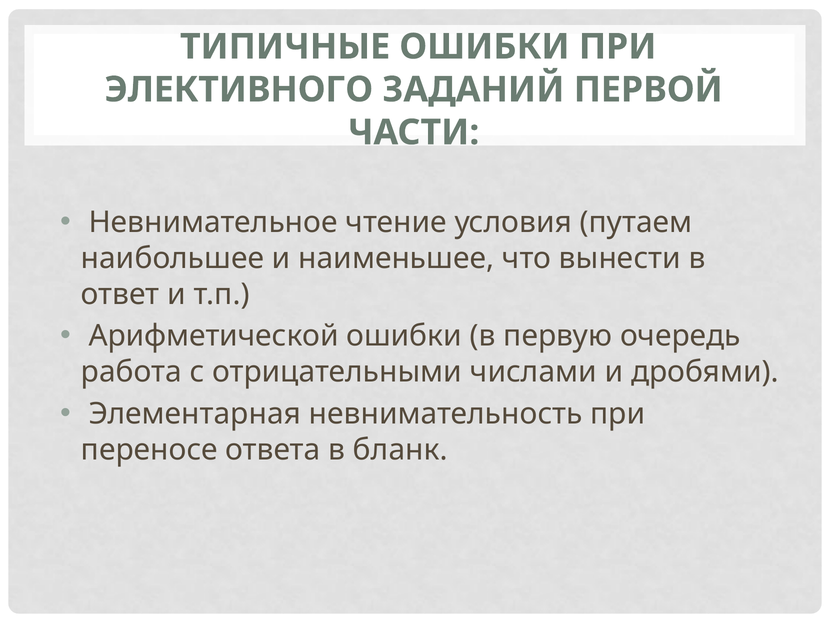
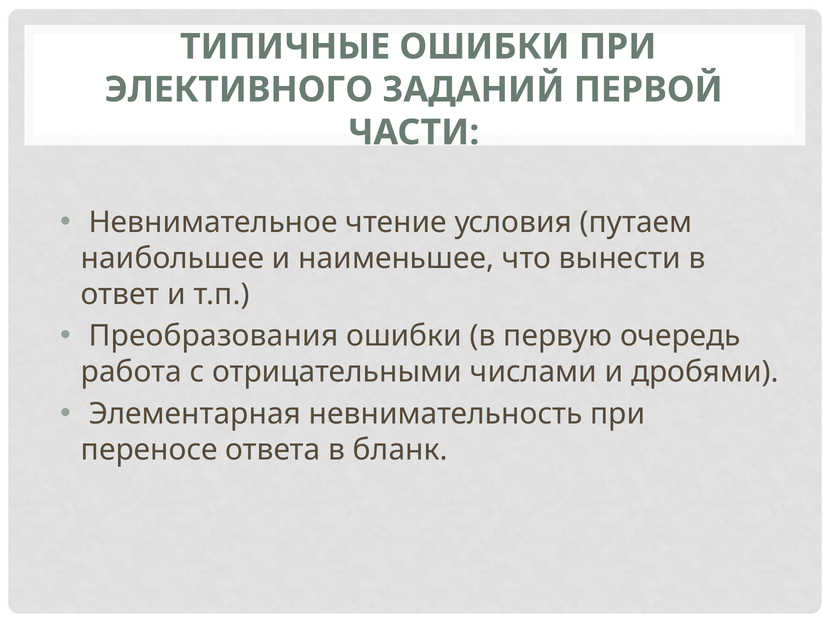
Арифметической: Арифметической -> Преобразования
